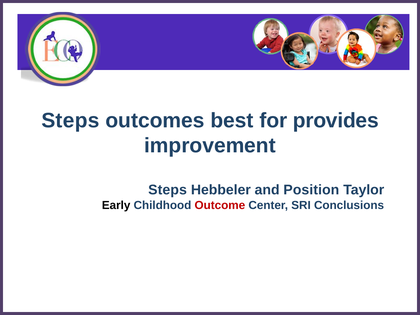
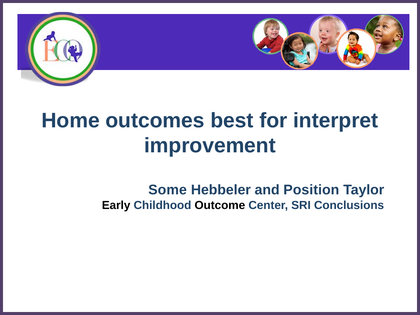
Steps at (70, 120): Steps -> Home
provides: provides -> interpret
Steps at (168, 190): Steps -> Some
Outcome colour: red -> black
